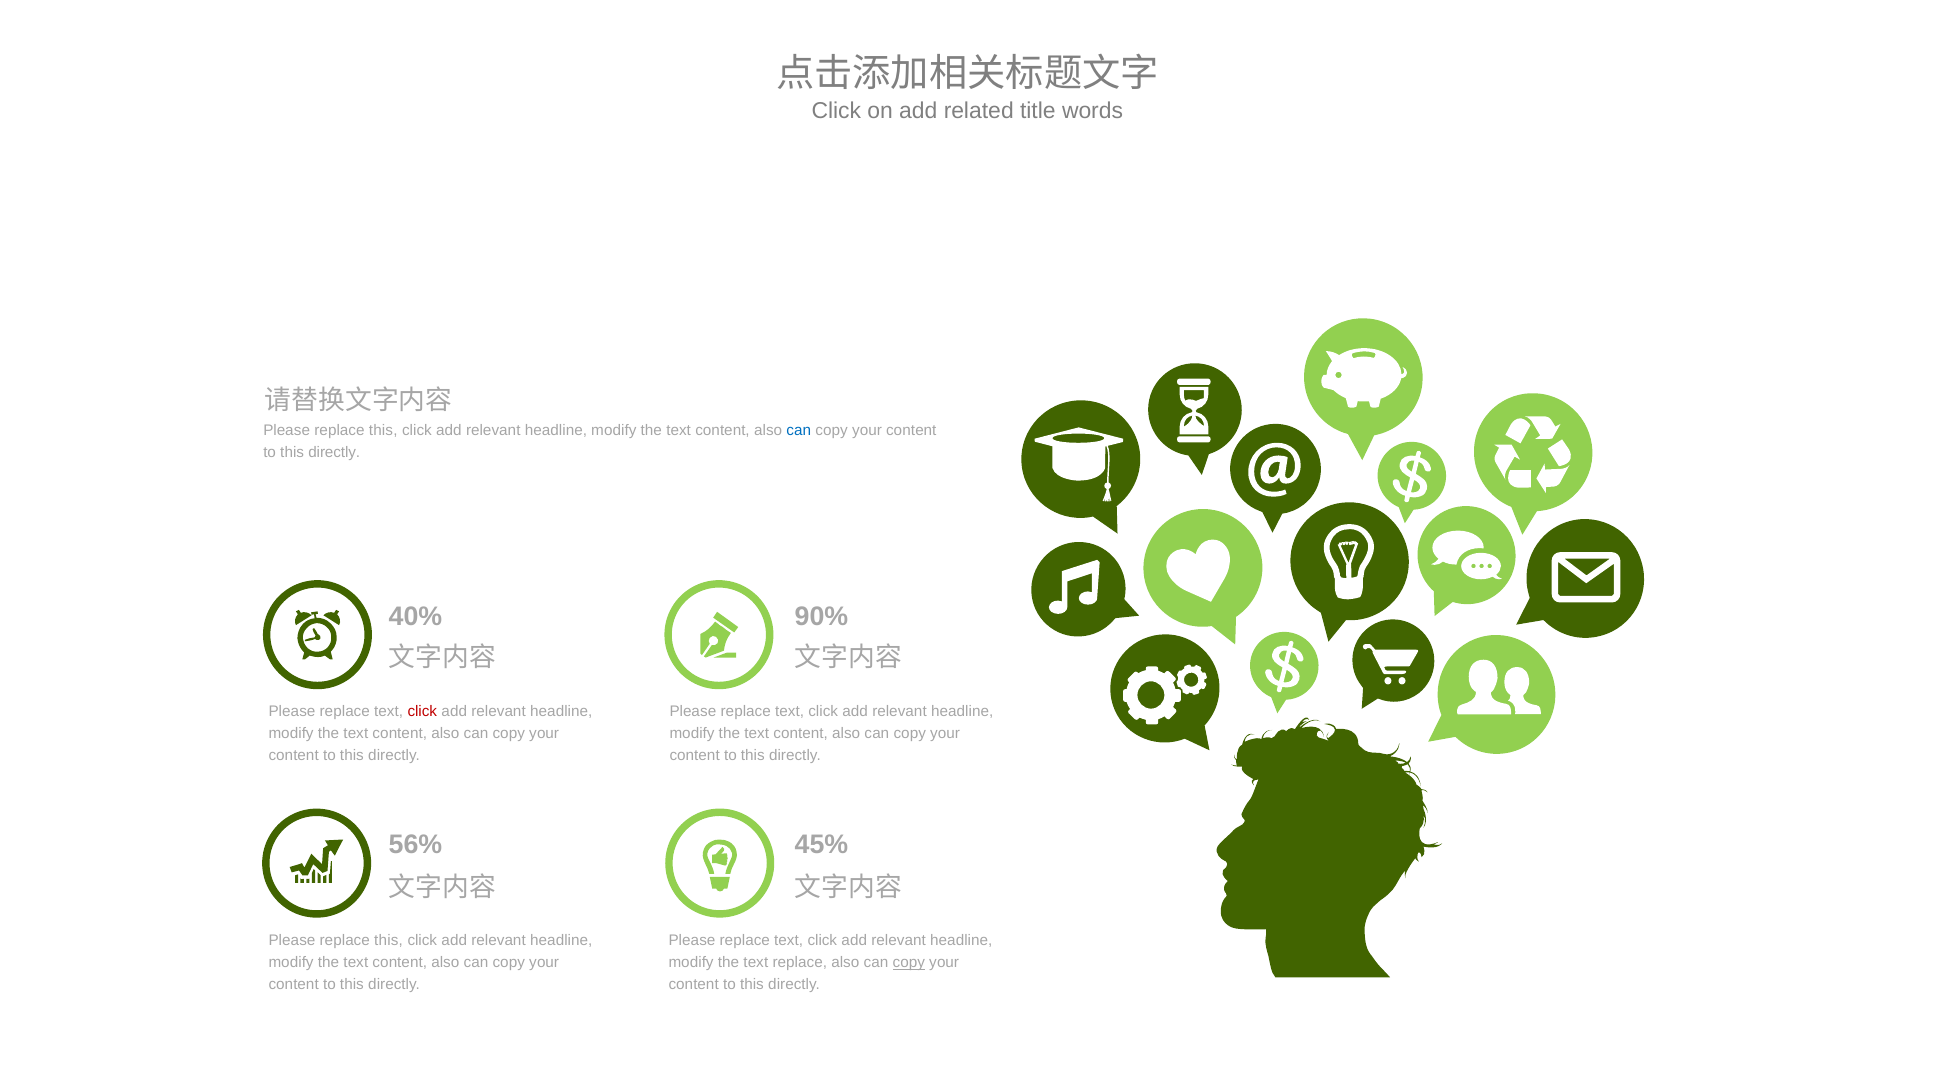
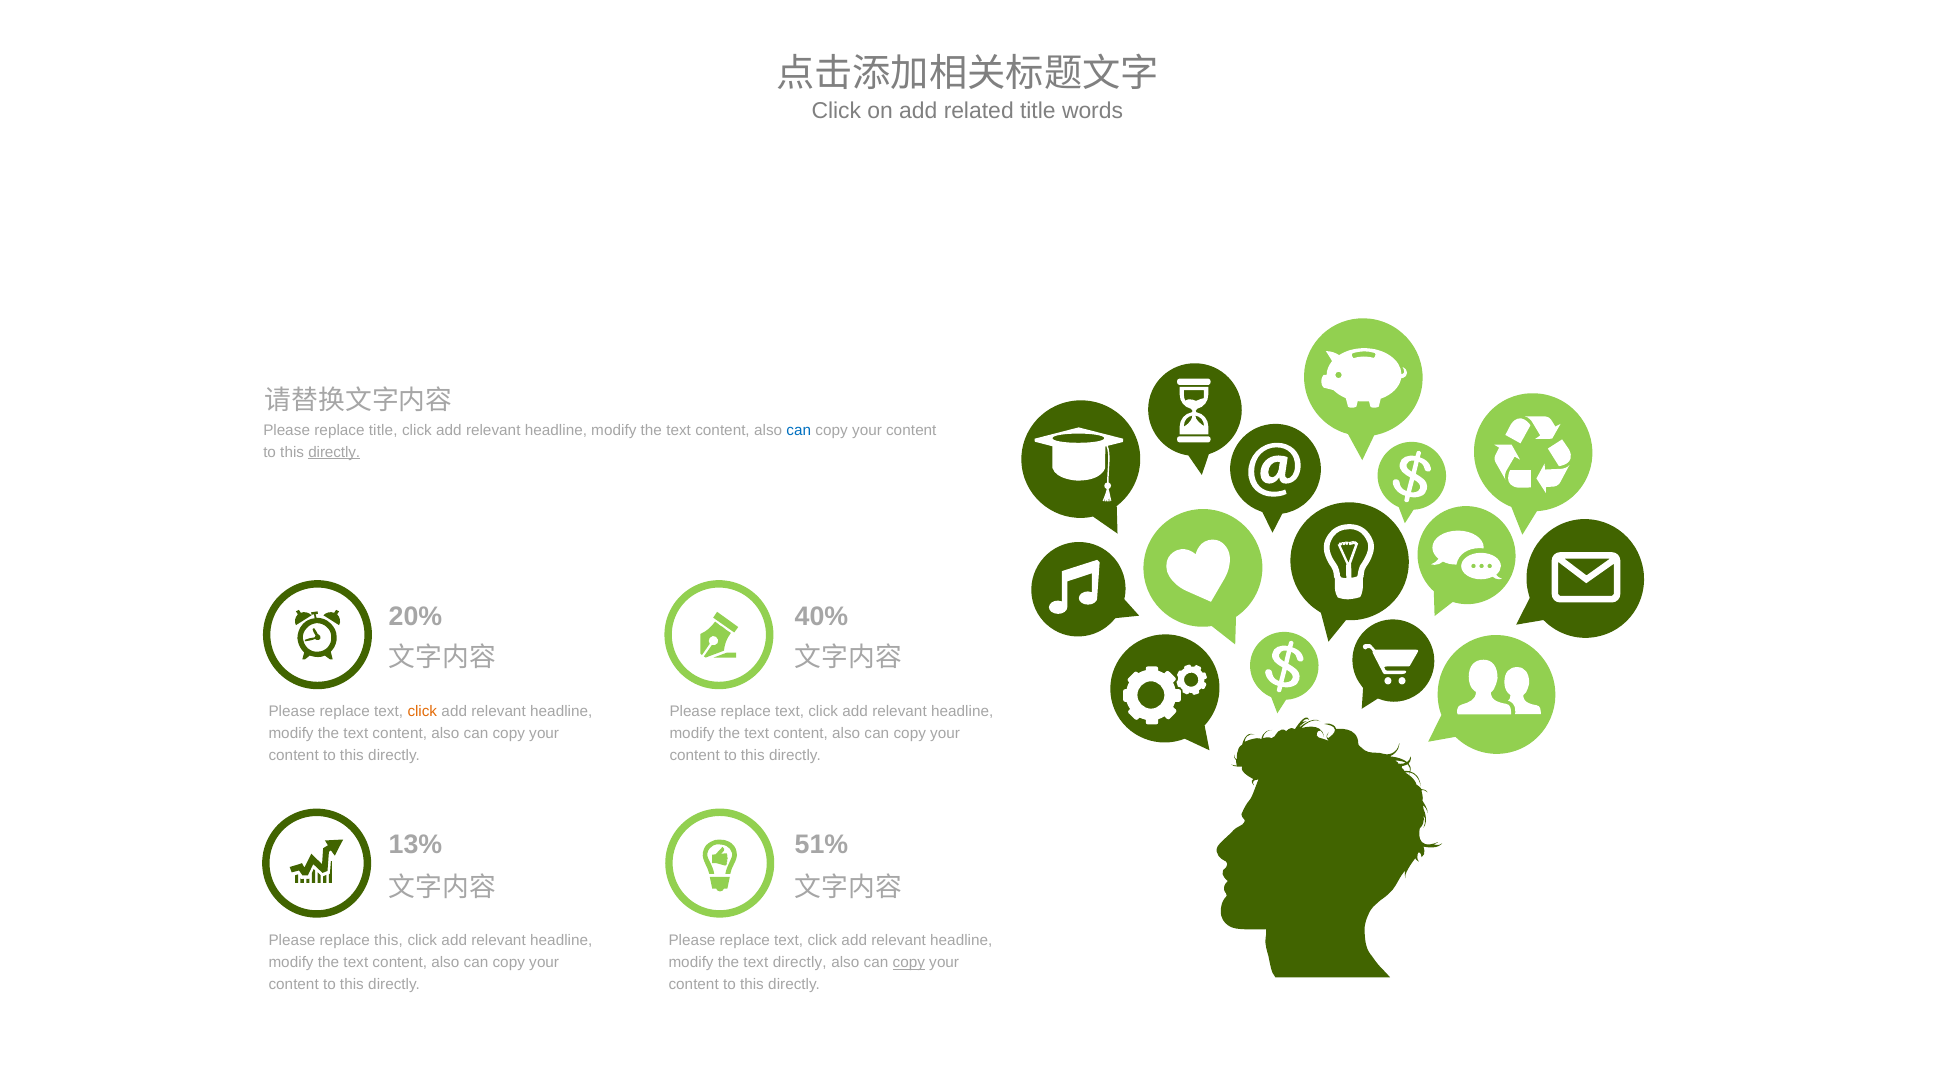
this at (383, 430): this -> title
directly at (334, 452) underline: none -> present
40%: 40% -> 20%
90%: 90% -> 40%
click at (422, 711) colour: red -> orange
56%: 56% -> 13%
45%: 45% -> 51%
text replace: replace -> directly
